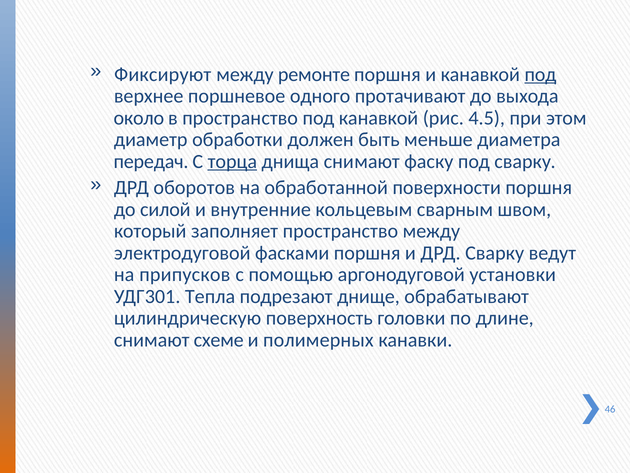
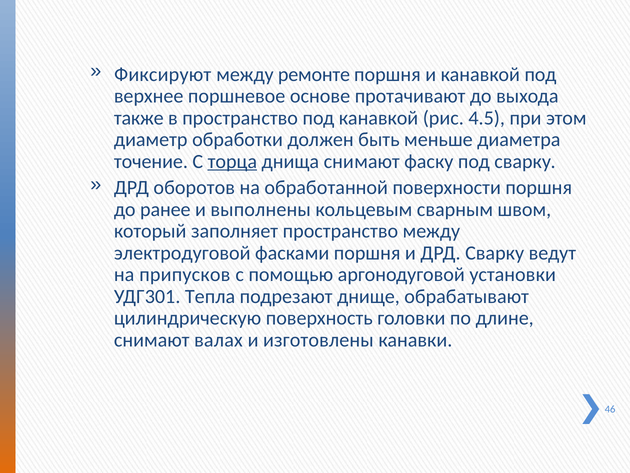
под at (540, 74) underline: present -> none
одного: одного -> основе
около: около -> также
передач: передач -> точение
силой: силой -> ранее
внутренние: внутренние -> выполнены
схеме: схеме -> валах
полимерных: полимерных -> изготовлены
